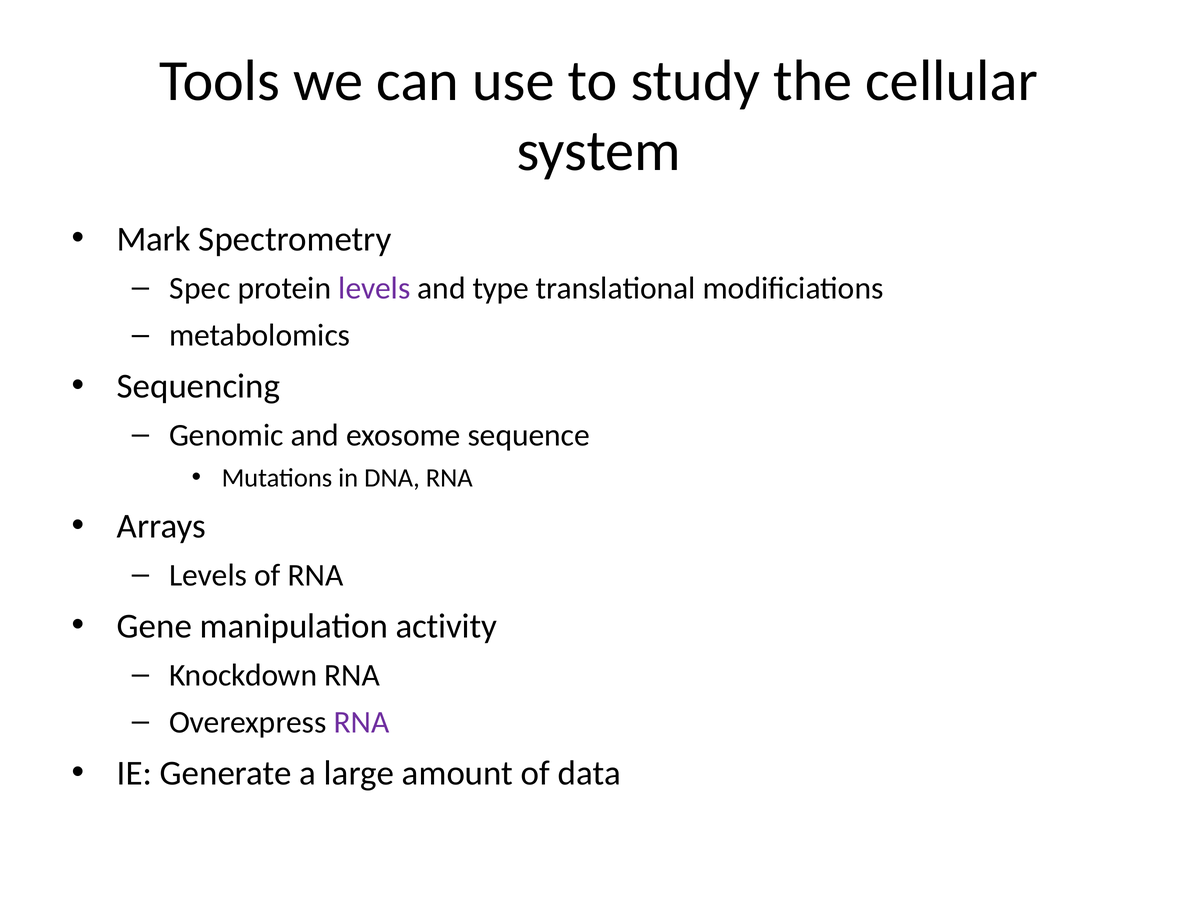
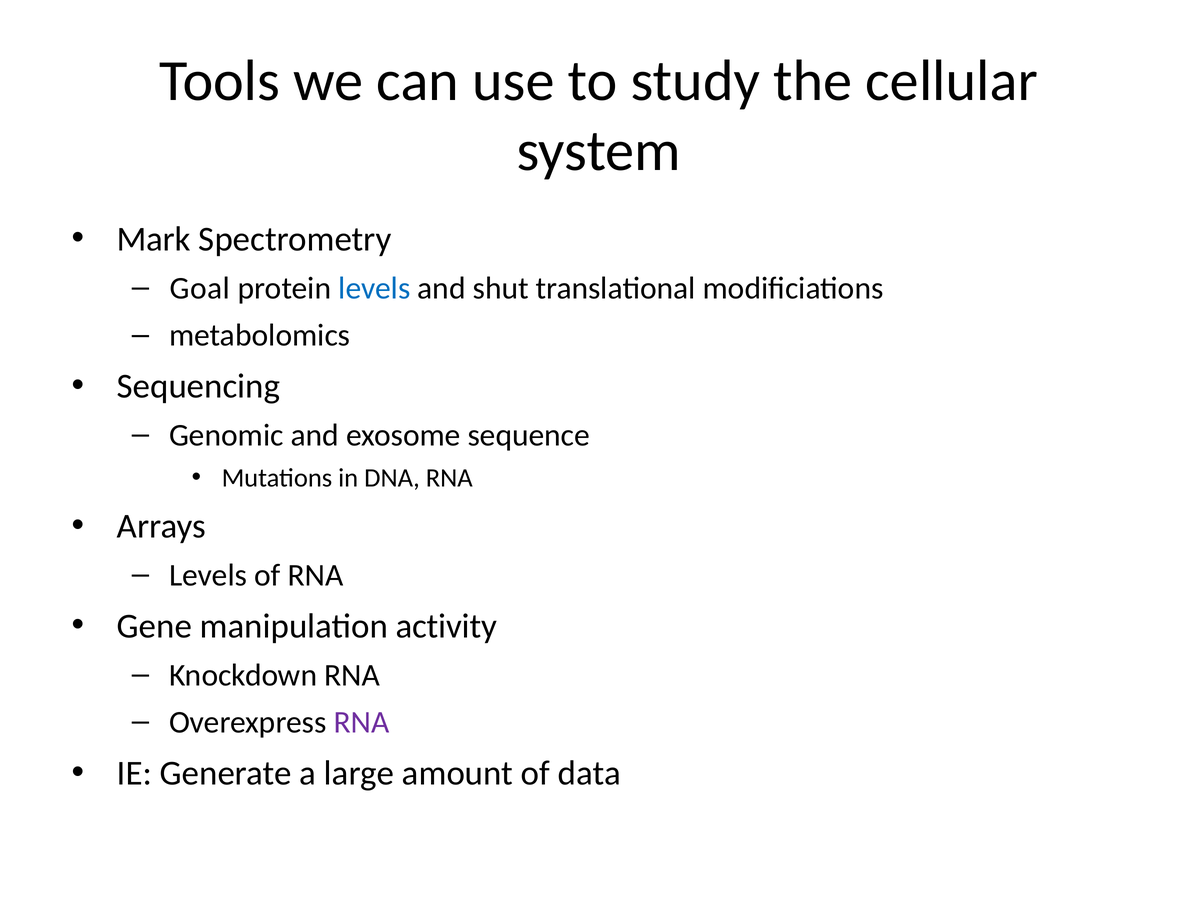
Spec: Spec -> Goal
levels at (374, 288) colour: purple -> blue
type: type -> shut
